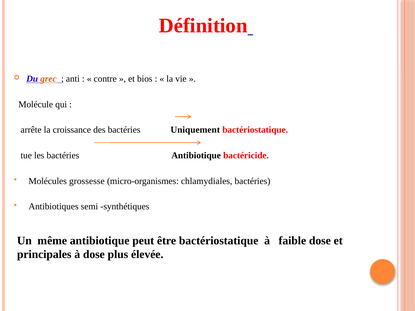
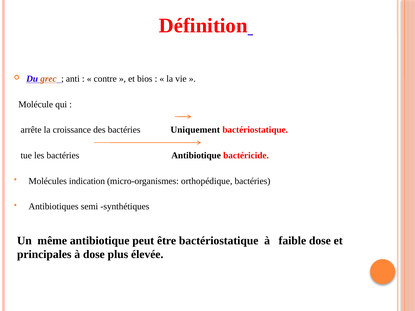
grossesse: grossesse -> indication
chlamydiales: chlamydiales -> orthopédique
